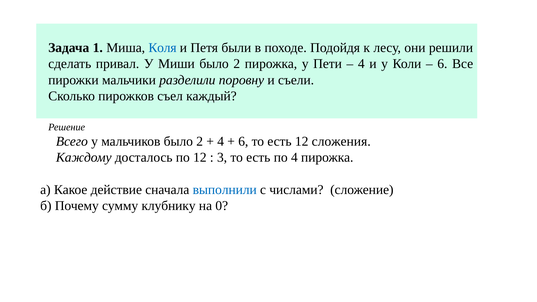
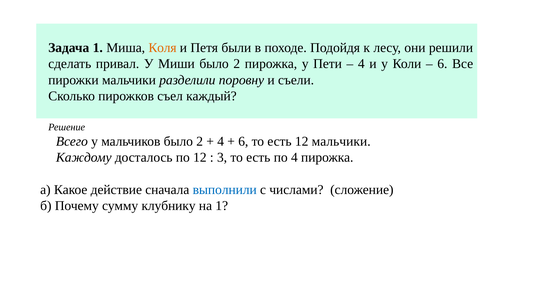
Коля colour: blue -> orange
12 сложения: сложения -> мальчики
на 0: 0 -> 1
